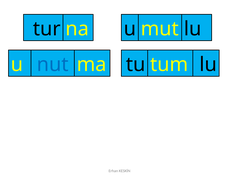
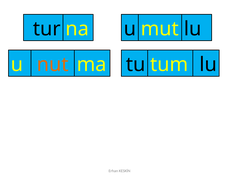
nut colour: blue -> orange
